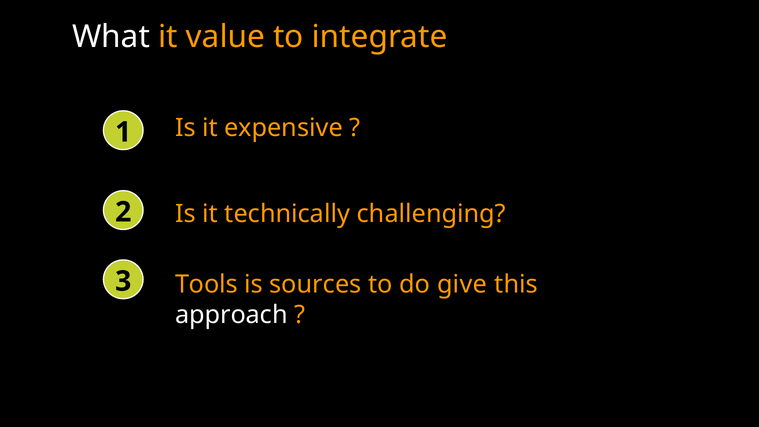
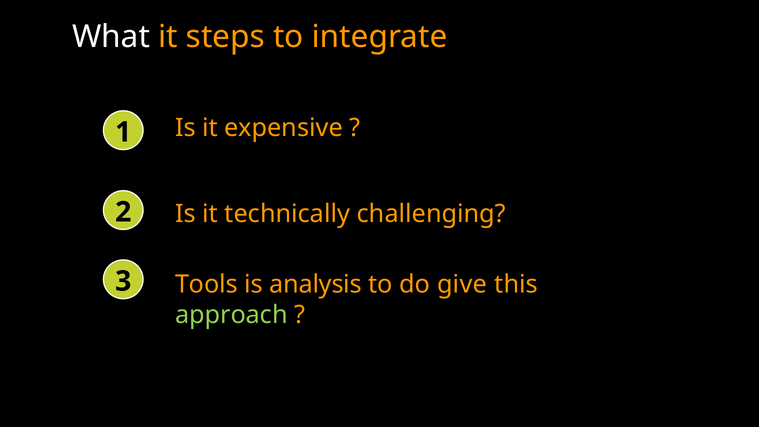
value: value -> steps
sources: sources -> analysis
approach colour: white -> light green
